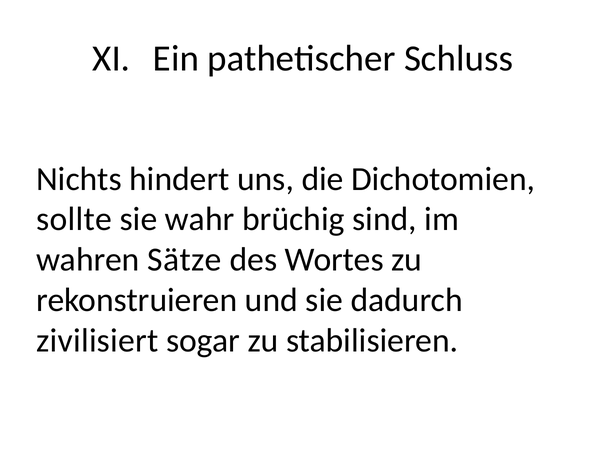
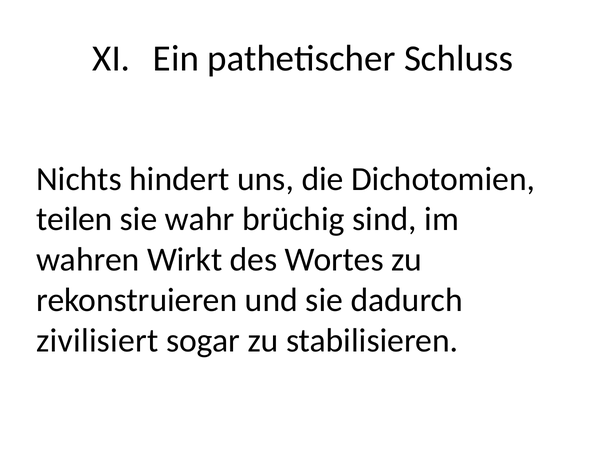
sollte: sollte -> teilen
Sätze: Sätze -> Wirkt
